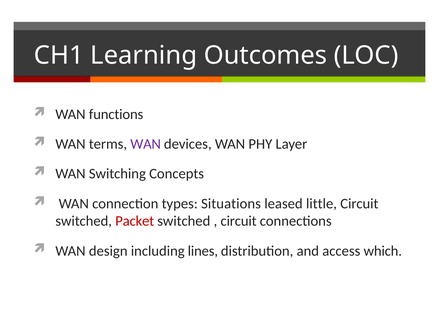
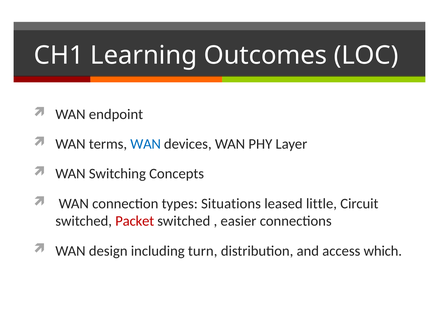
functions: functions -> endpoint
WAN at (146, 144) colour: purple -> blue
circuit at (239, 221): circuit -> easier
lines: lines -> turn
